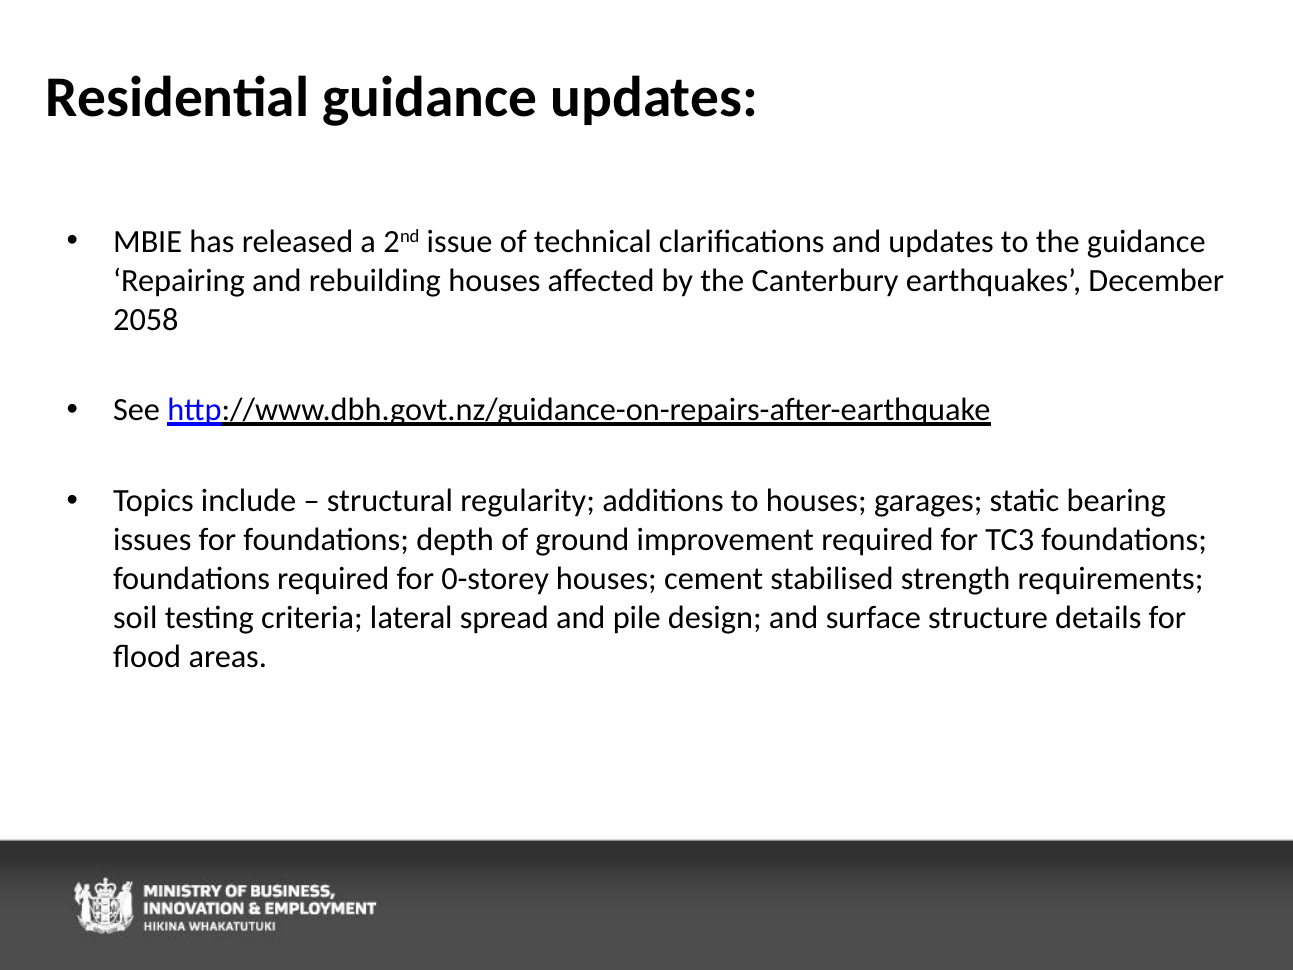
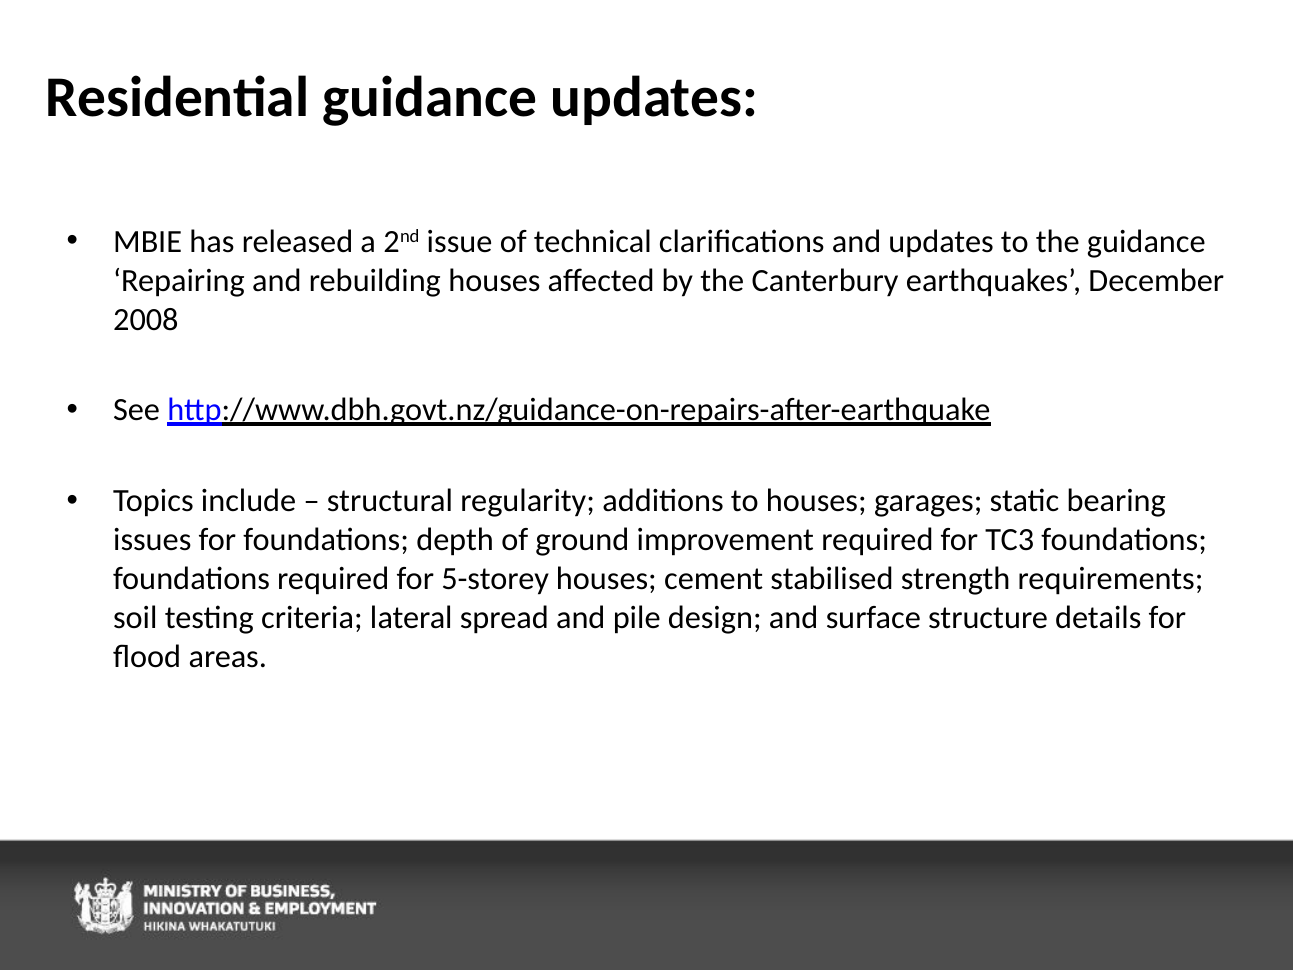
2058: 2058 -> 2008
0-storey: 0-storey -> 5-storey
